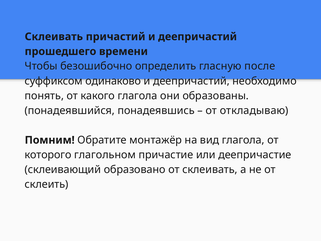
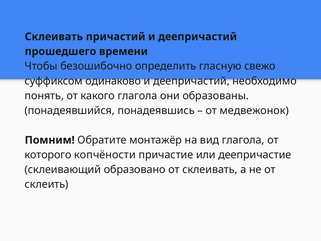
после: после -> свежо
откладываю: откладываю -> медвежонок
глагольном: глагольном -> копчёности
